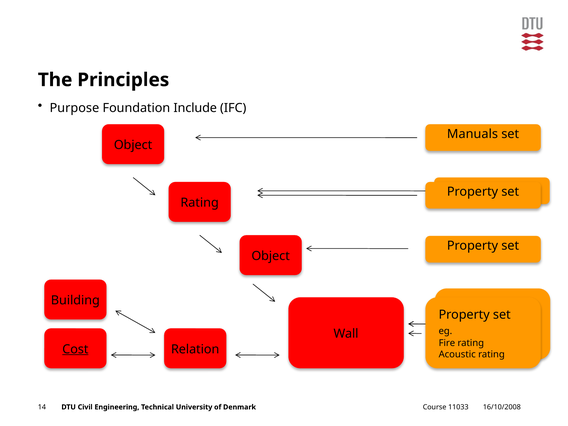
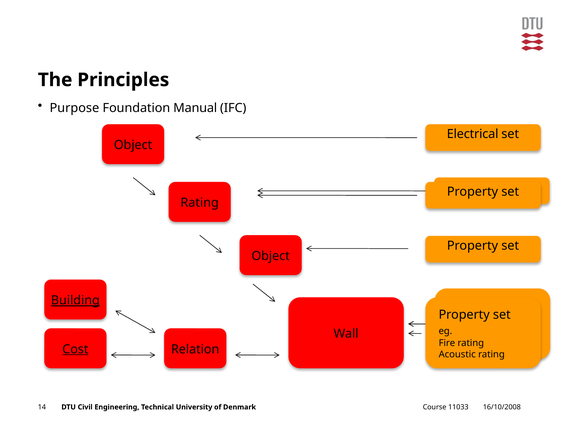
Include: Include -> Manual
Manuals: Manuals -> Electrical
Building underline: none -> present
